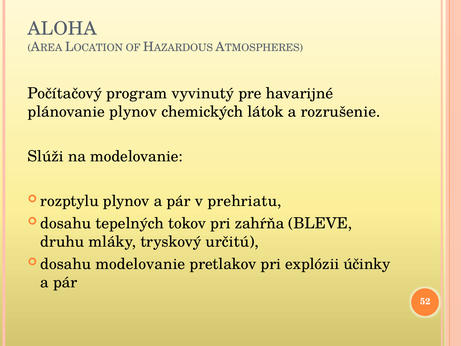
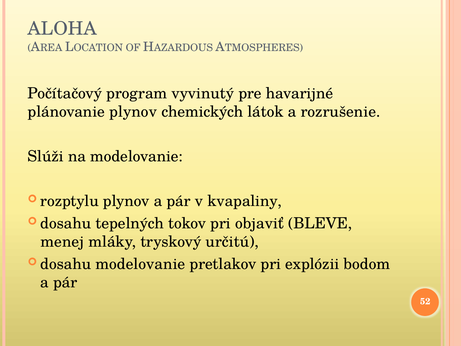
prehriatu: prehriatu -> kvapaliny
zahŕňa: zahŕňa -> objaviť
druhu: druhu -> menej
účinky: účinky -> bodom
